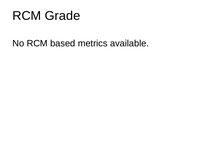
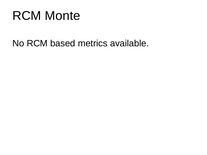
Grade: Grade -> Monte
